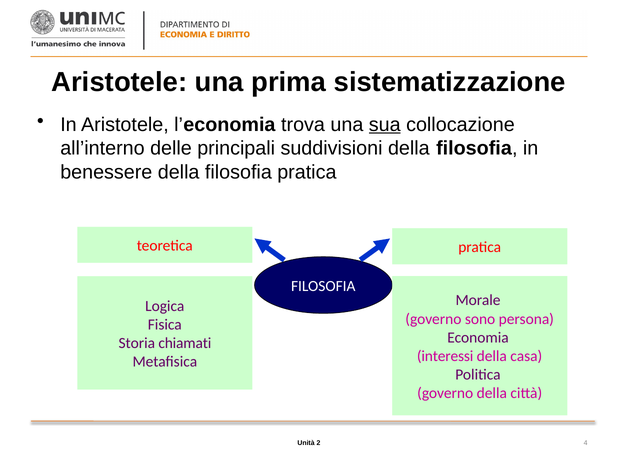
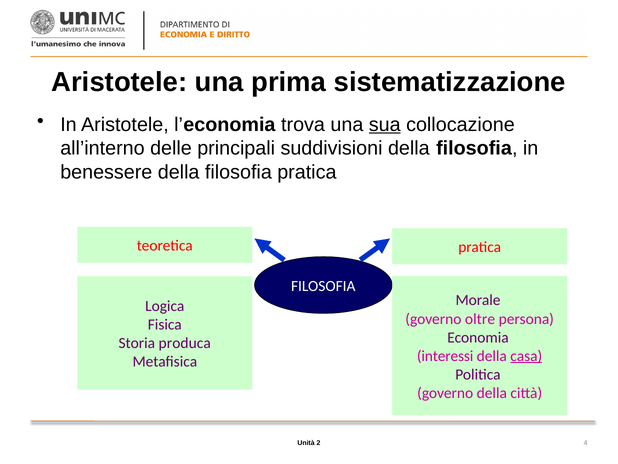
sono: sono -> oltre
chiamati: chiamati -> produca
casa underline: none -> present
